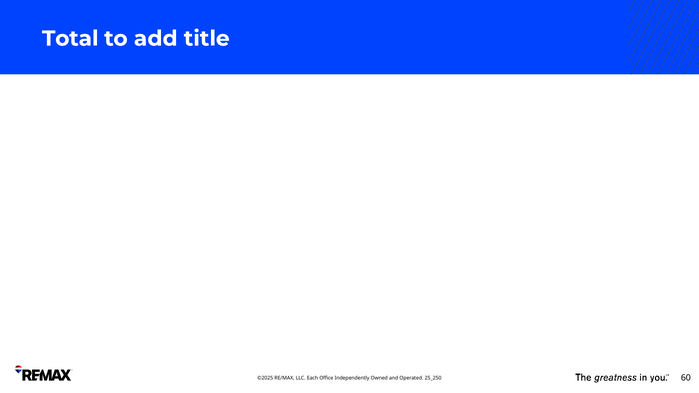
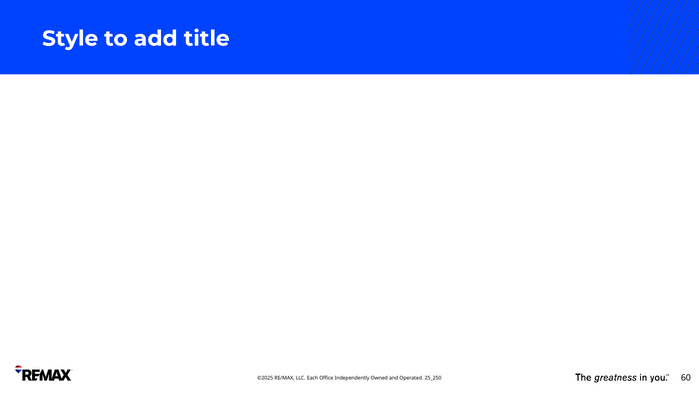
Total: Total -> Style
